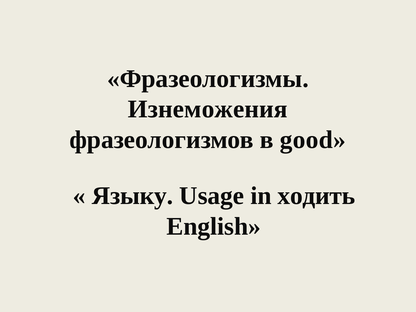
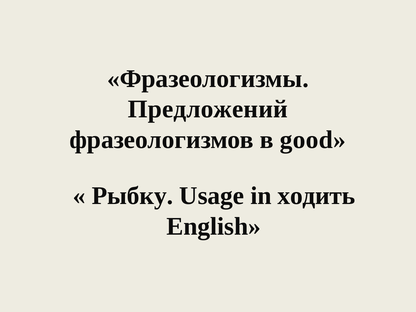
Изнеможения: Изнеможения -> Предложений
Языку: Языку -> Рыбку
